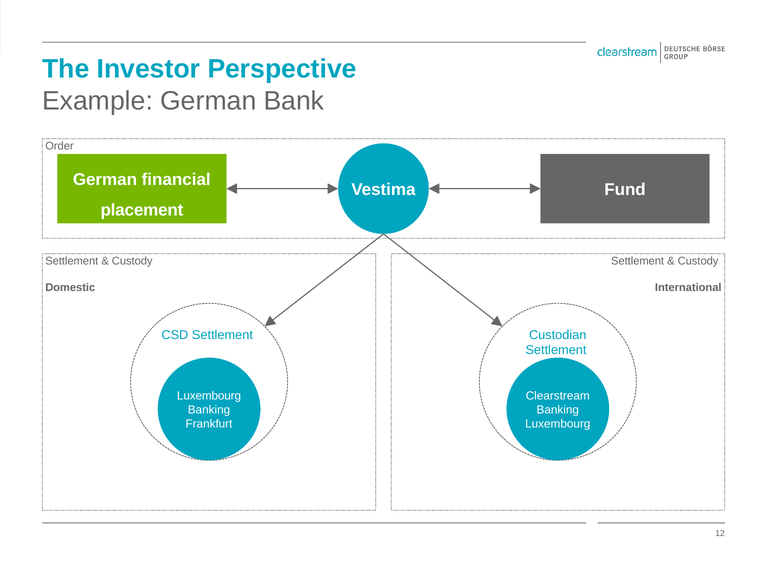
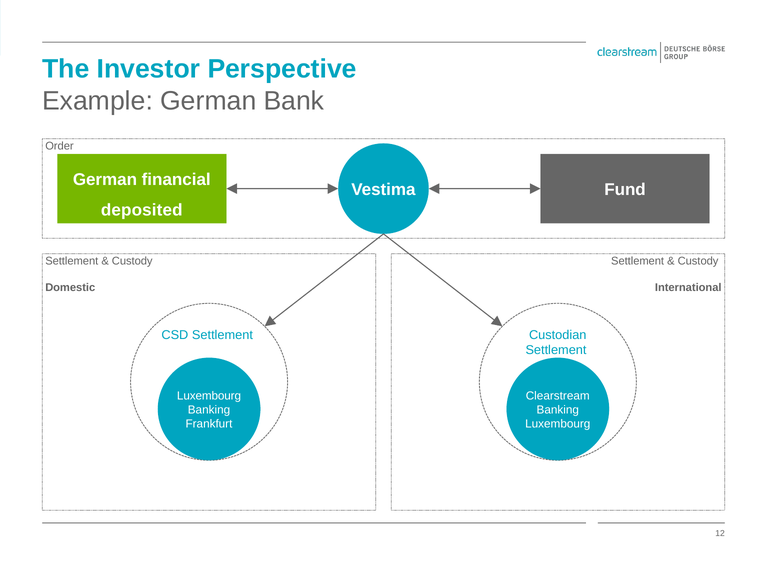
placement: placement -> deposited
